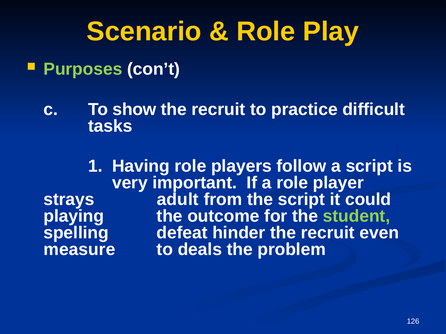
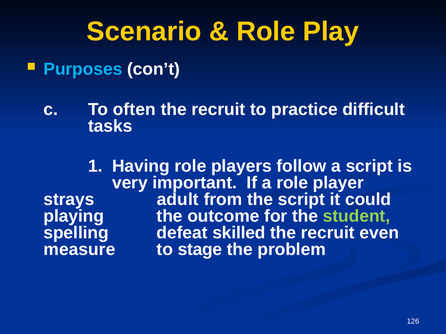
Purposes colour: light green -> light blue
show: show -> often
hinder: hinder -> skilled
deals: deals -> stage
